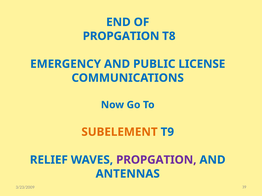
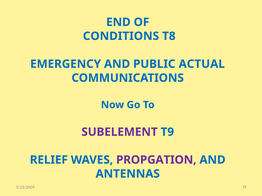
PROPGATION at (121, 36): PROPGATION -> CONDITIONS
LICENSE: LICENSE -> ACTUAL
SUBELEMENT colour: orange -> purple
